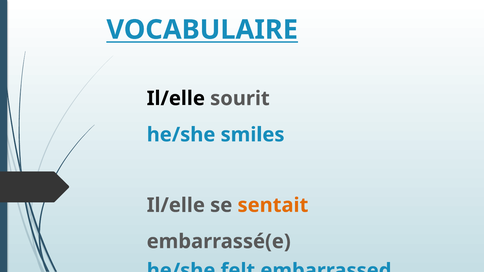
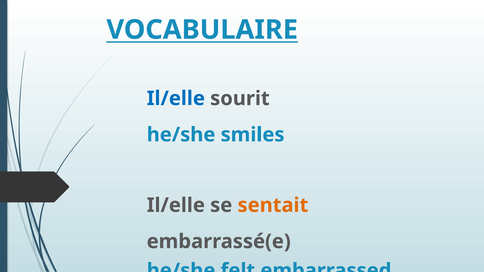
Il/elle at (176, 99) colour: black -> blue
